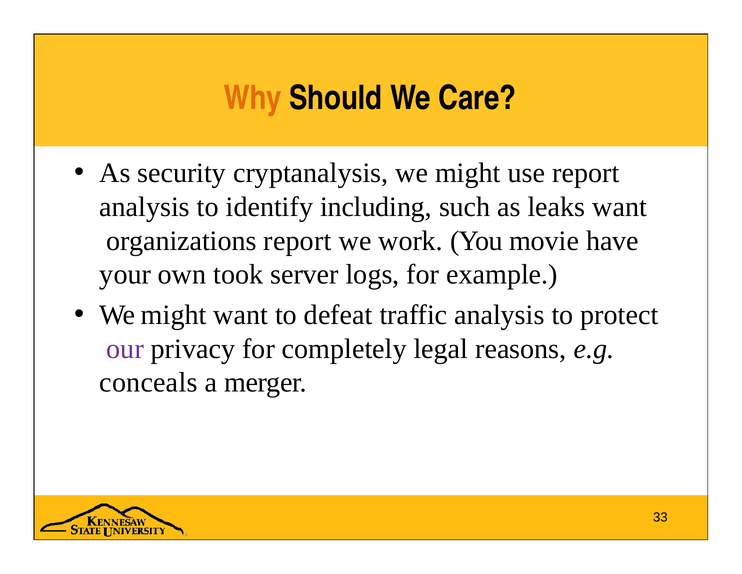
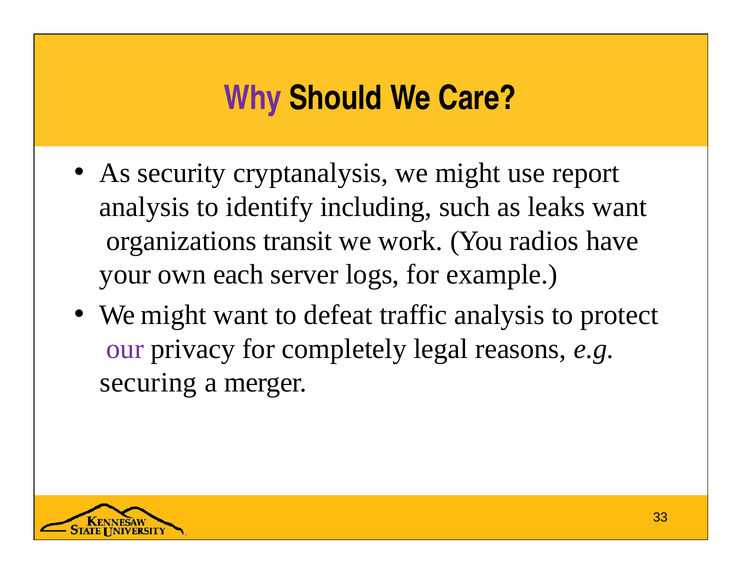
Why colour: orange -> purple
organizations report: report -> transit
movie: movie -> radios
took: took -> each
conceals: conceals -> securing
